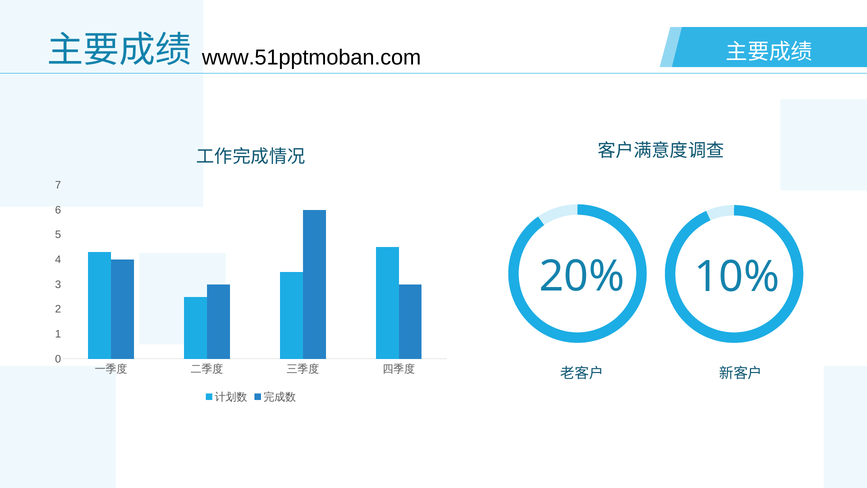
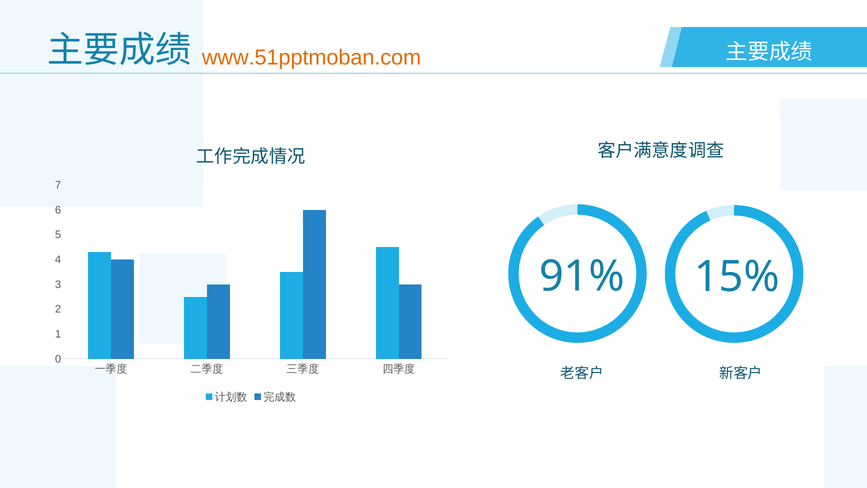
www.51pptmoban.com colour: black -> orange
20%: 20% -> 91%
10%: 10% -> 15%
